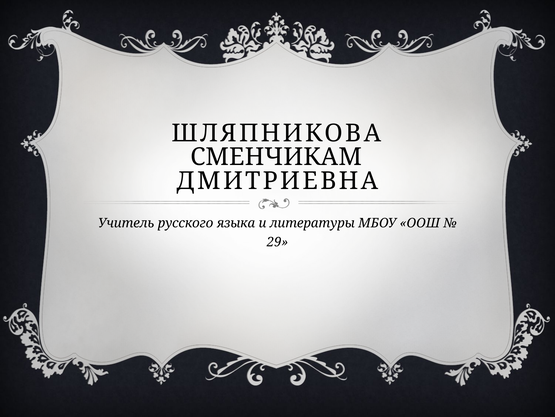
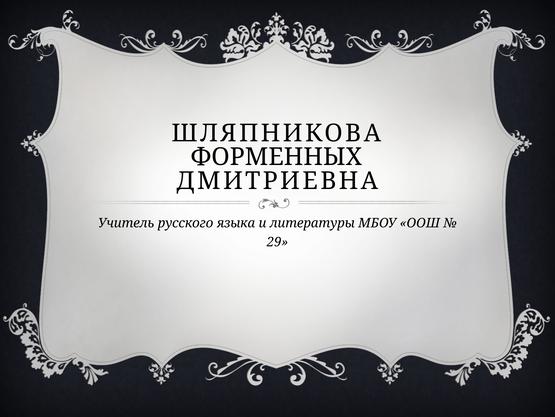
СМЕНЧИКАМ: СМЕНЧИКАМ -> ФОРМЕННЫХ
